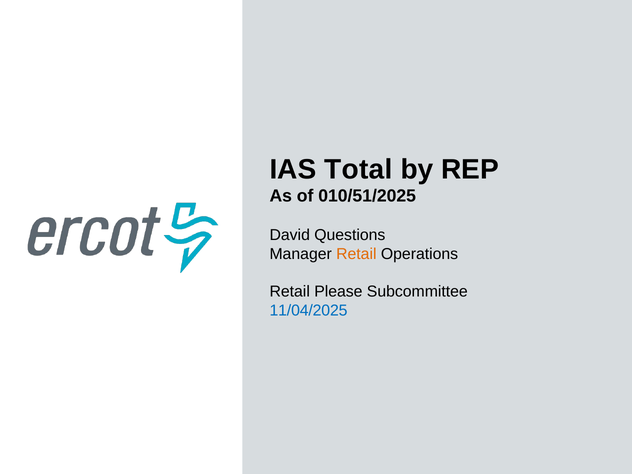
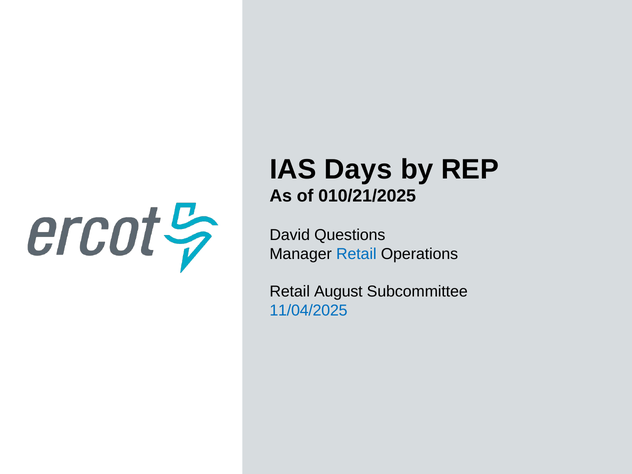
Total: Total -> Days
010/51/2025: 010/51/2025 -> 010/21/2025
Retail at (356, 254) colour: orange -> blue
Please: Please -> August
